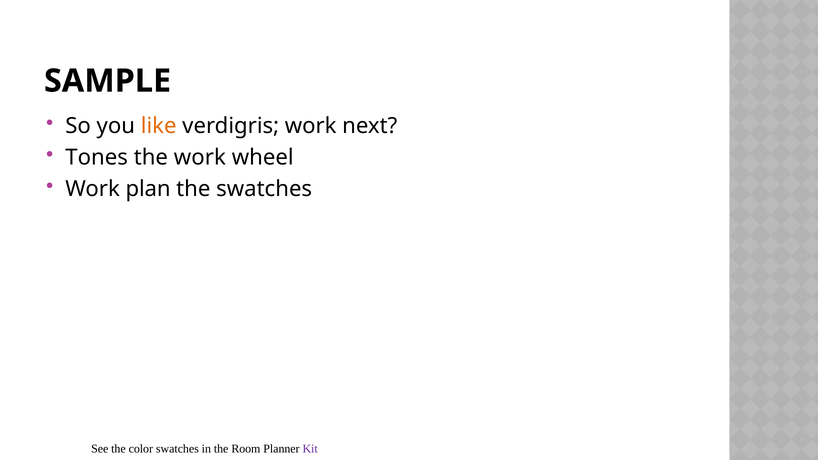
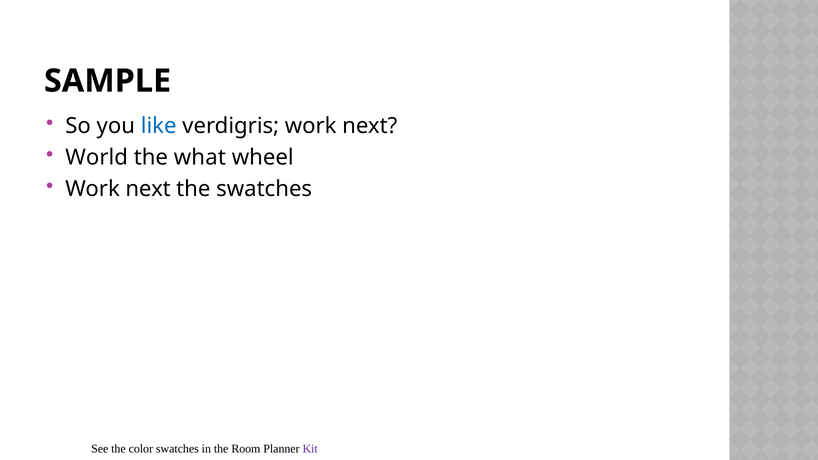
like colour: orange -> blue
Tones: Tones -> World
the work: work -> what
plan at (148, 189): plan -> next
